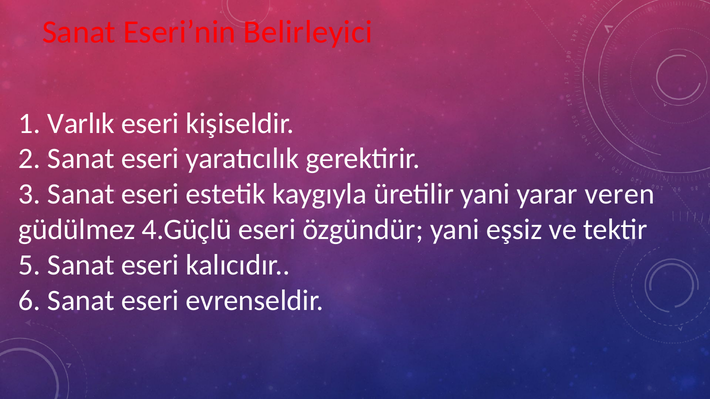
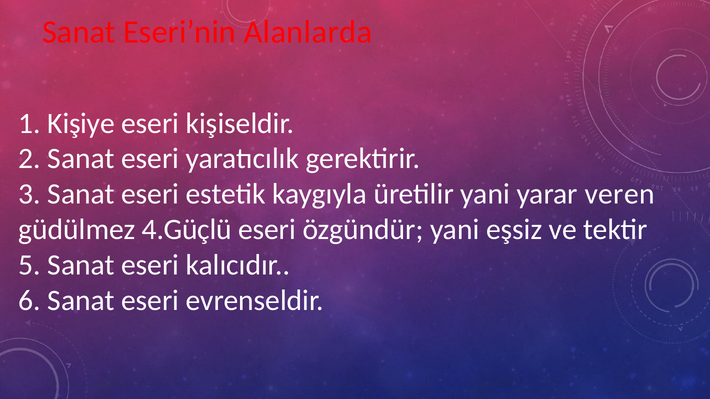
Belirleyici: Belirleyici -> Alanlarda
Varlık: Varlık -> Kişiye
